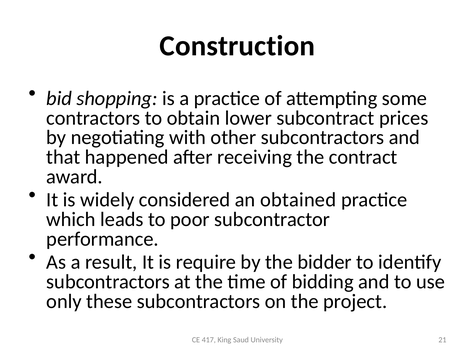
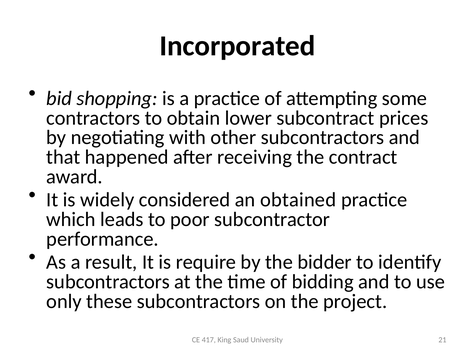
Construction: Construction -> Incorporated
